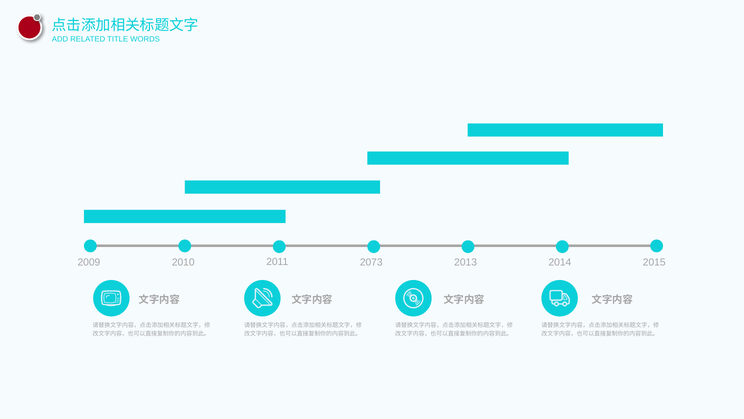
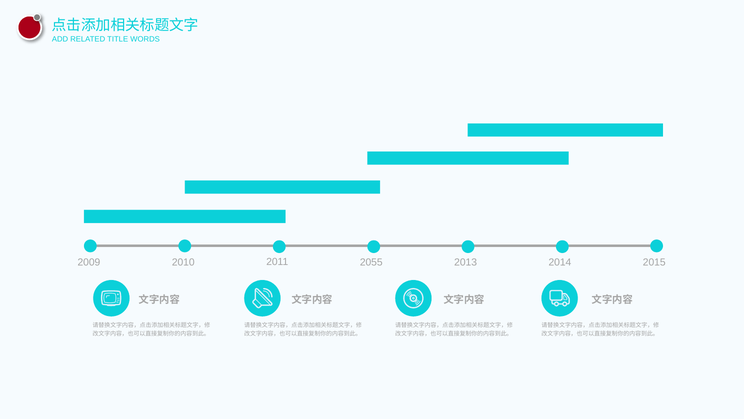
2073: 2073 -> 2055
